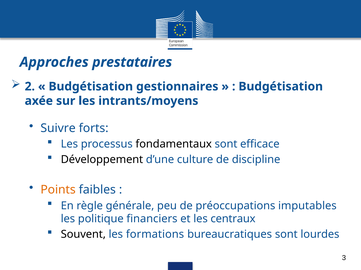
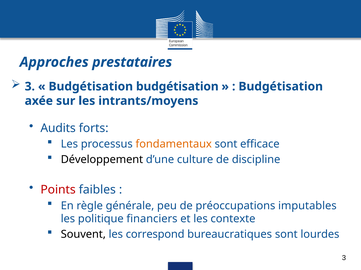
2 at (30, 87): 2 -> 3
Budgétisation gestionnaires: gestionnaires -> budgétisation
Suivre: Suivre -> Audits
fondamentaux colour: black -> orange
Points colour: orange -> red
centraux: centraux -> contexte
formations: formations -> correspond
